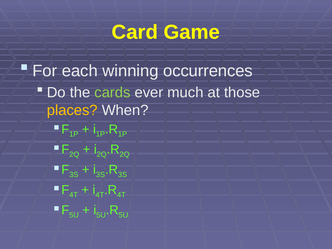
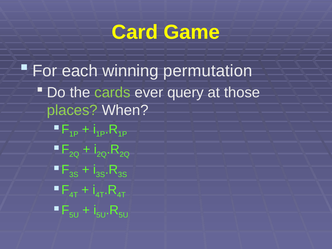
occurrences: occurrences -> permutation
much: much -> query
places colour: yellow -> light green
